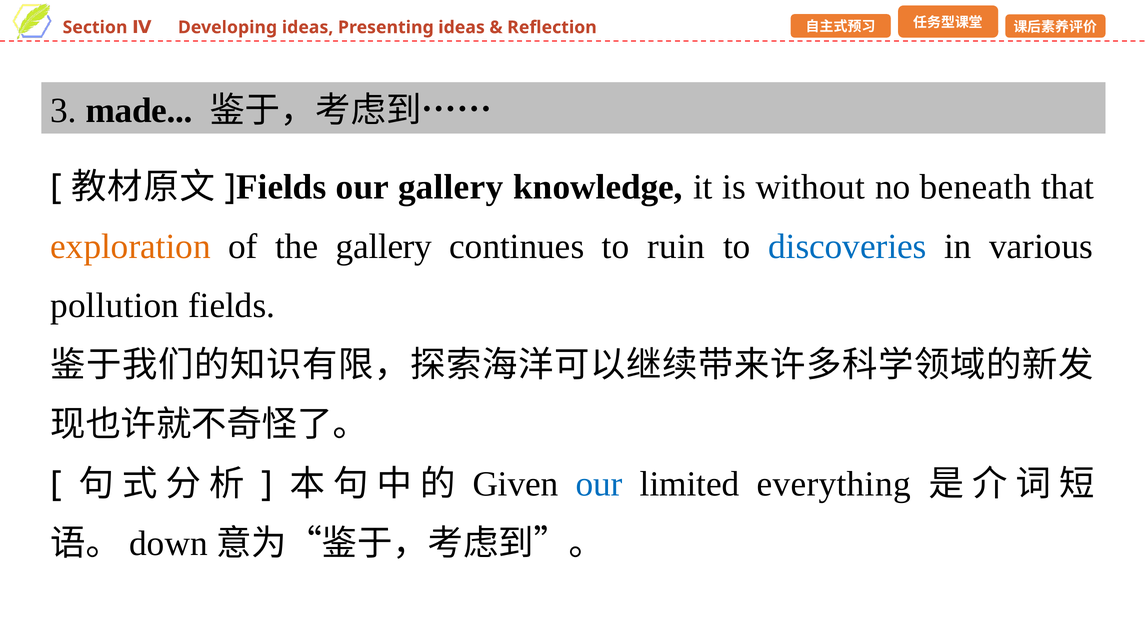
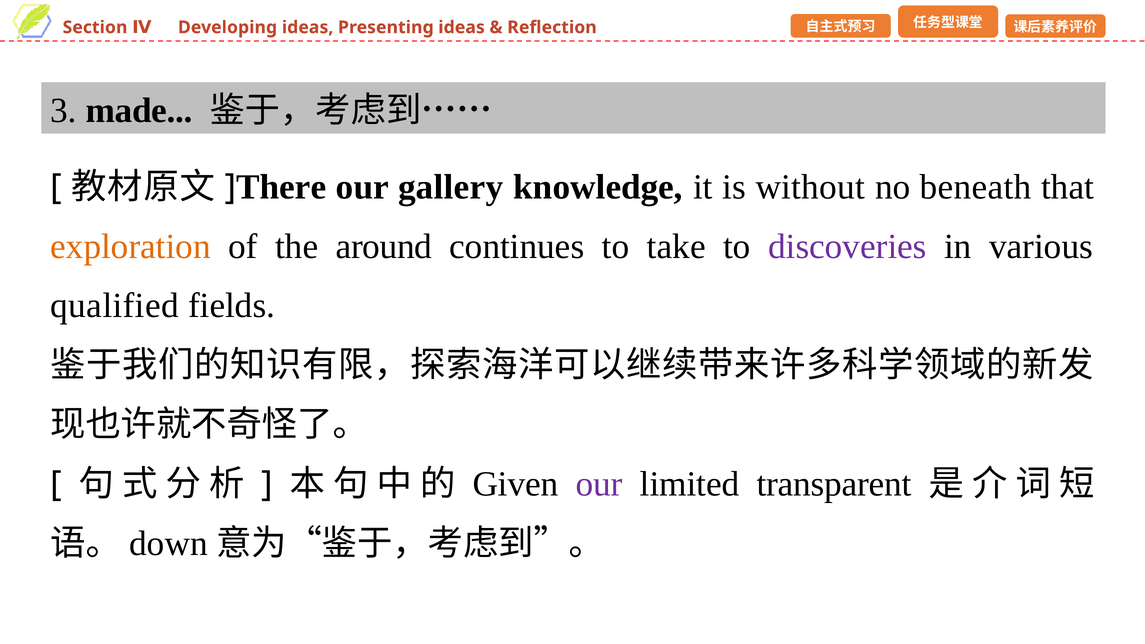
Fields at (281, 187): Fields -> There
the gallery: gallery -> around
ruin: ruin -> take
discoveries colour: blue -> purple
pollution: pollution -> qualified
our at (599, 484) colour: blue -> purple
everything: everything -> transparent
